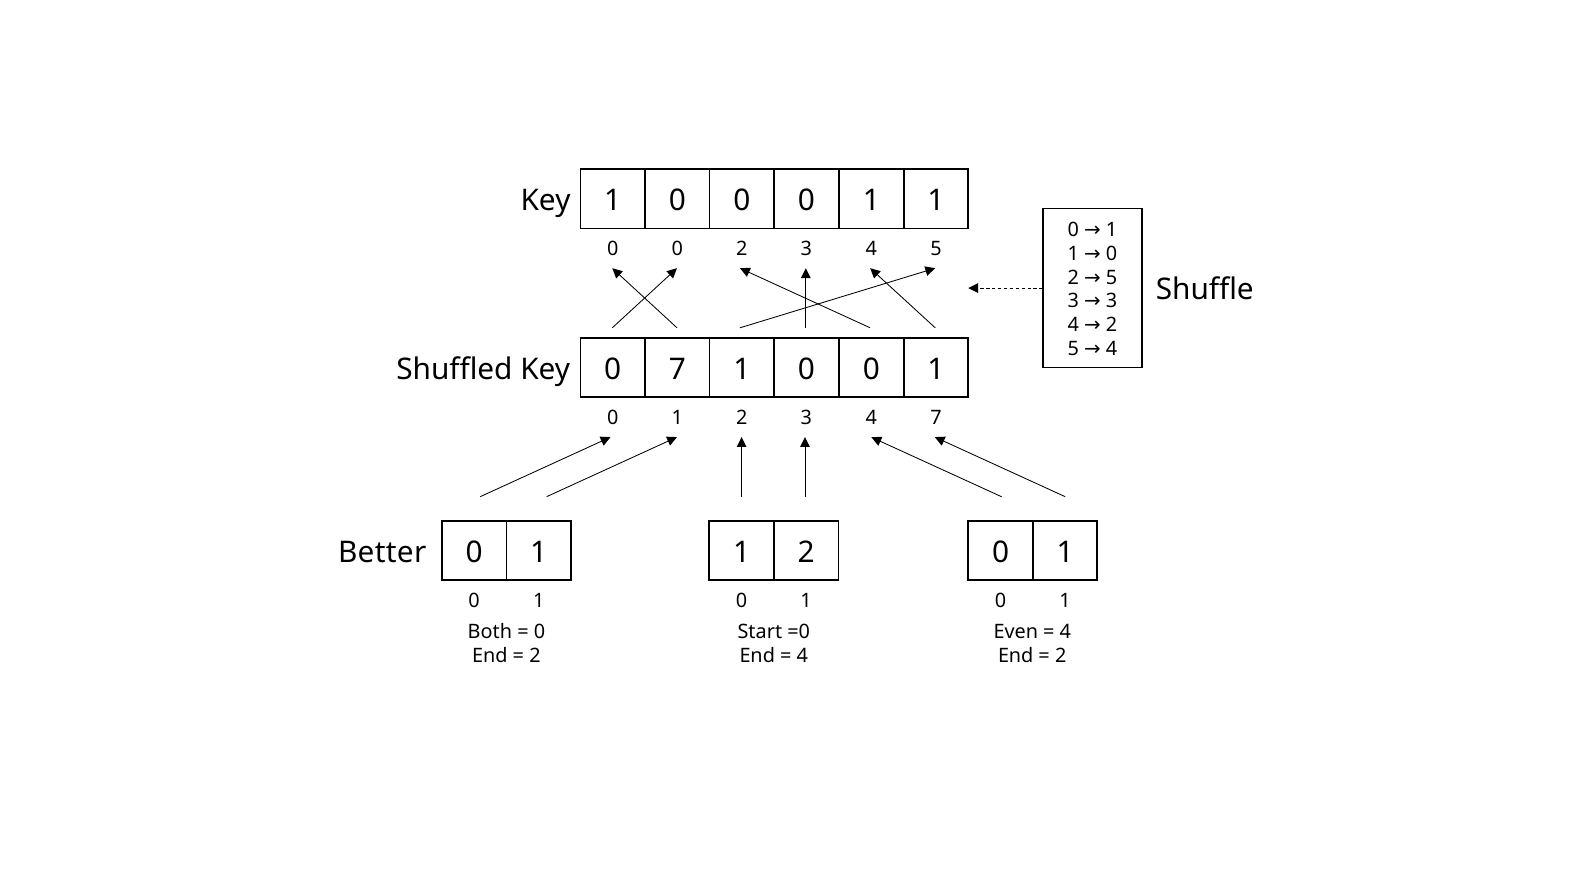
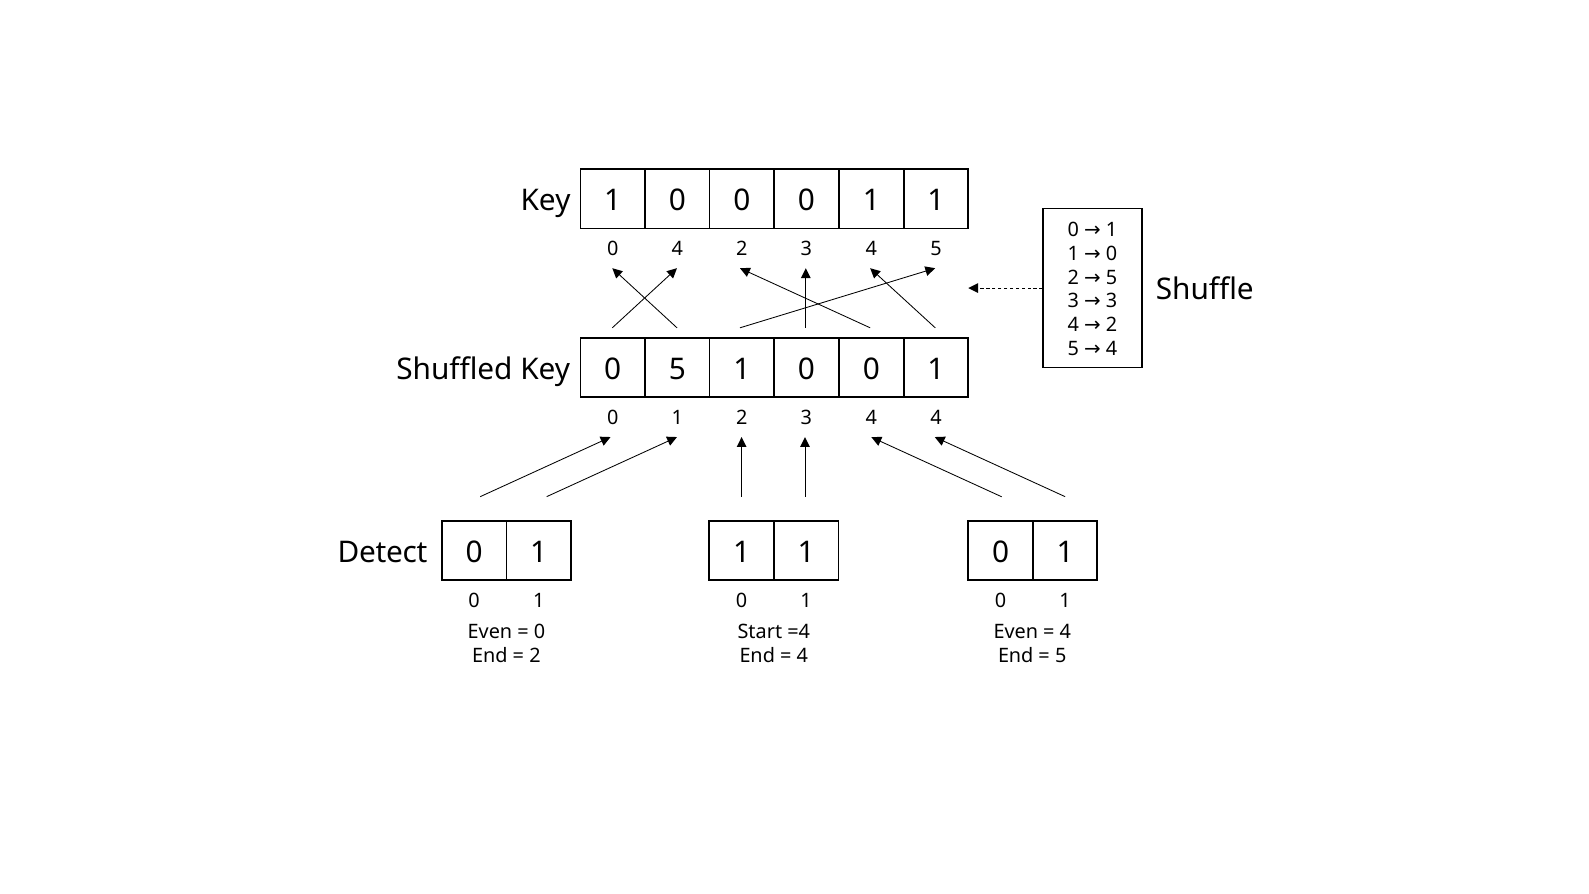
0 at (677, 249): 0 -> 4
0 7: 7 -> 5
4 7: 7 -> 4
Better: Better -> Detect
2 at (806, 552): 2 -> 1
Both at (490, 632): Both -> Even
=0: =0 -> =4
2 at (1061, 656): 2 -> 5
